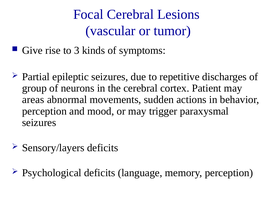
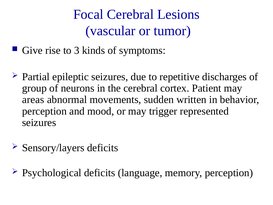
actions: actions -> written
paraxysmal: paraxysmal -> represented
